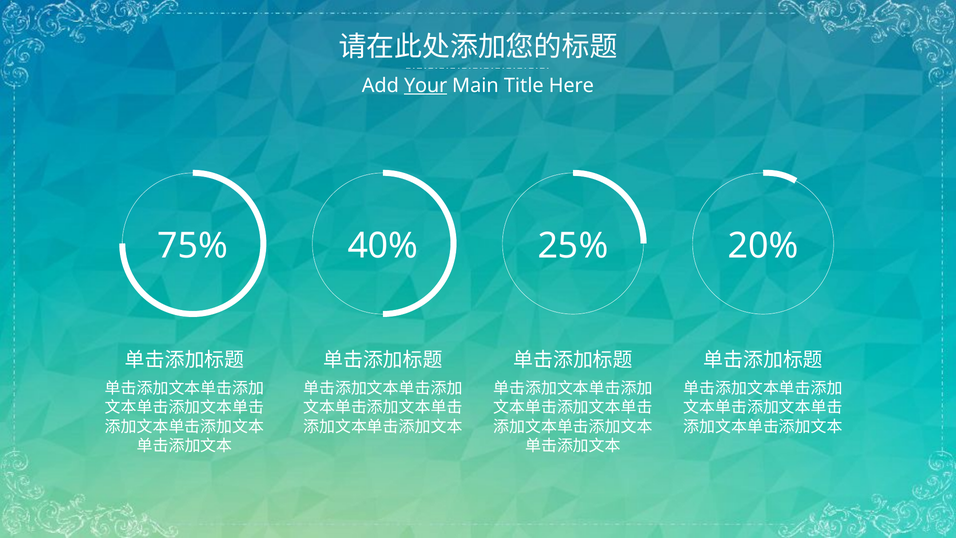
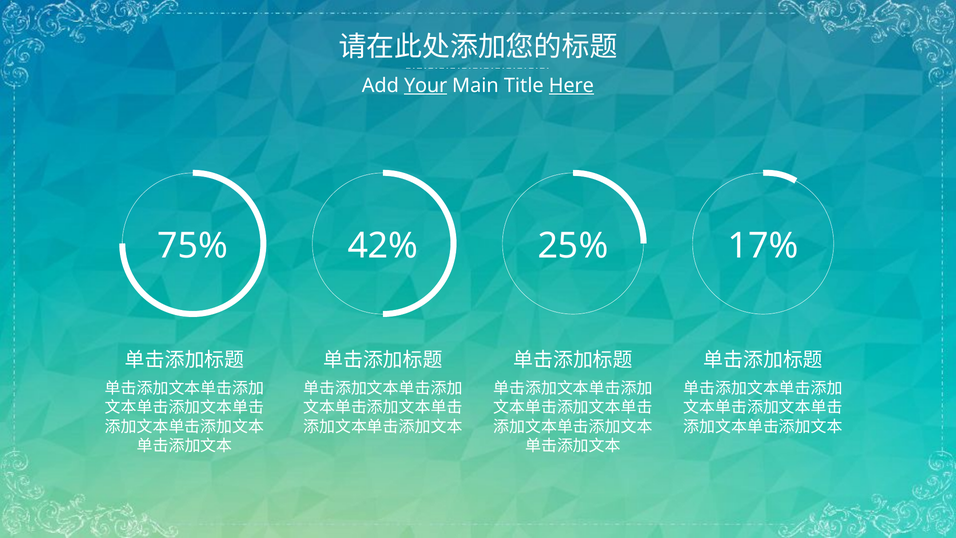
Here underline: none -> present
40%: 40% -> 42%
20%: 20% -> 17%
